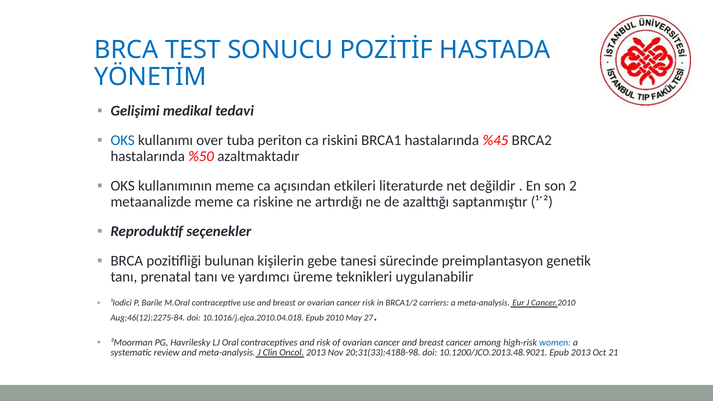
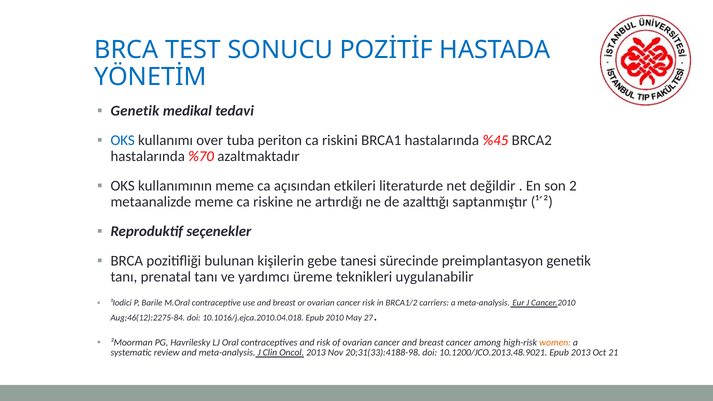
Gelişimi at (135, 111): Gelişimi -> Genetik
%50: %50 -> %70
women colour: blue -> orange
